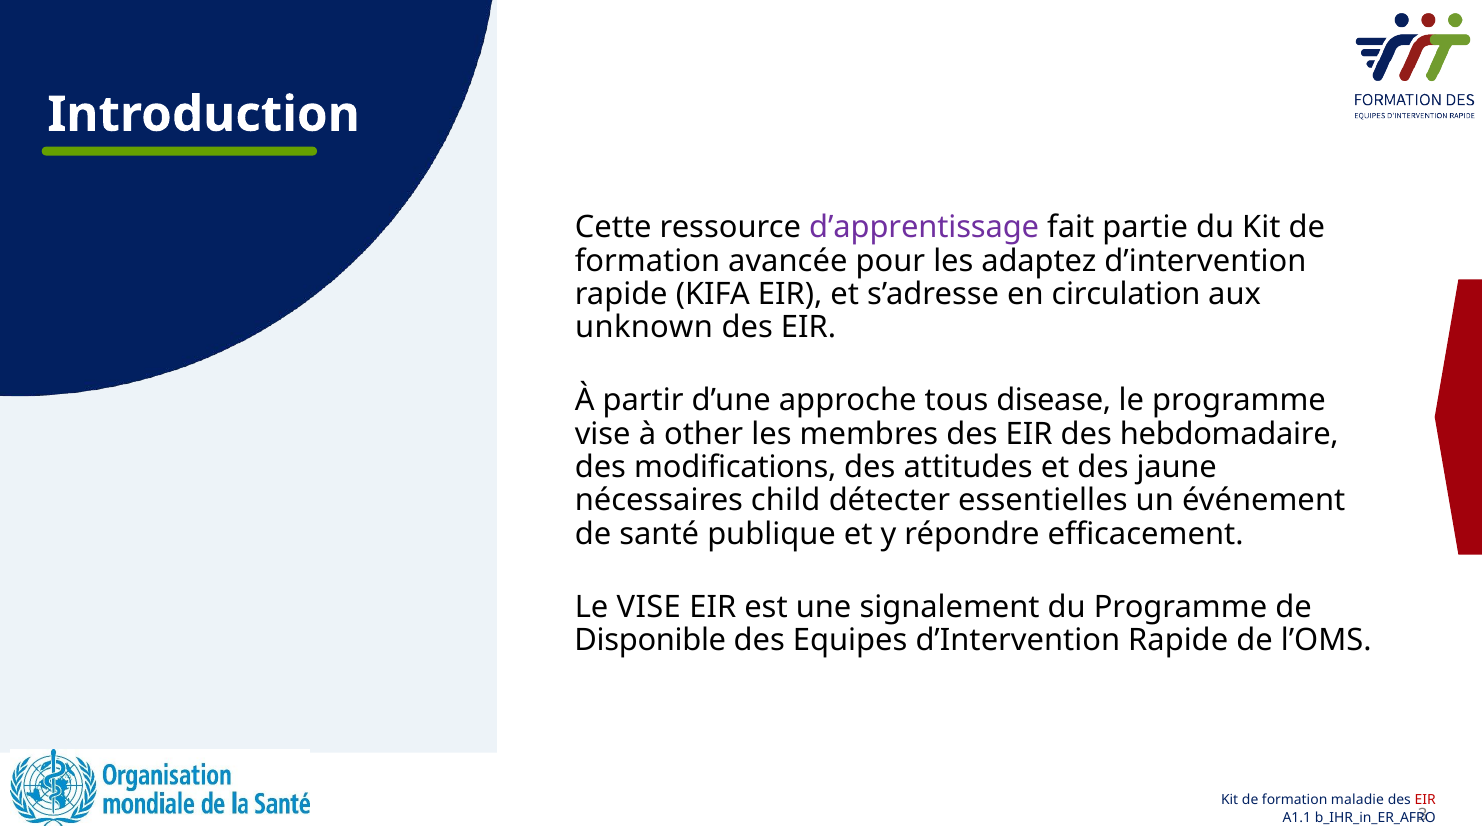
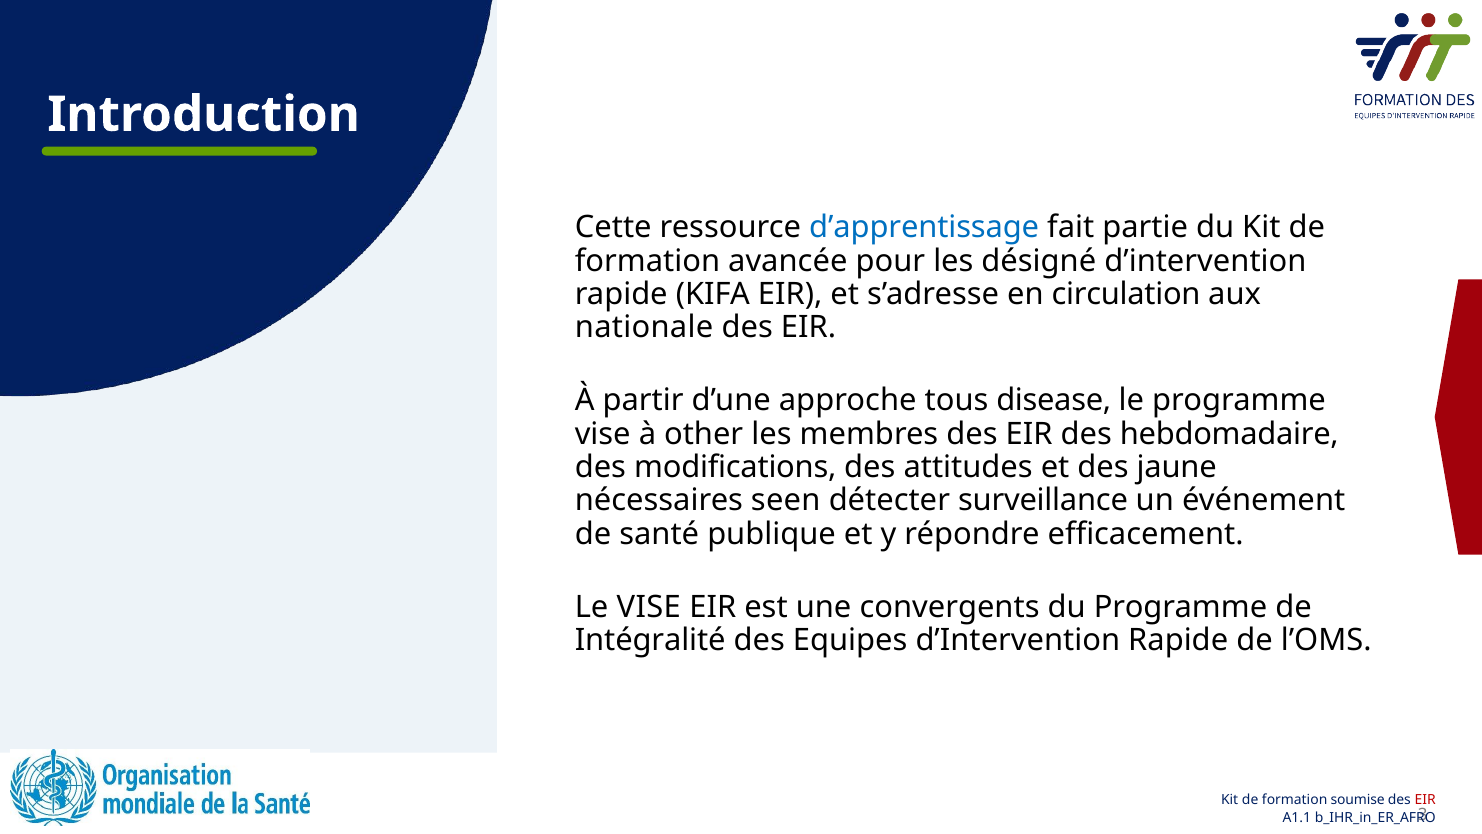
d’apprentissage colour: purple -> blue
adaptez: adaptez -> désigné
unknown: unknown -> nationale
child: child -> seen
essentielles: essentielles -> surveillance
signalement: signalement -> convergents
Disponible: Disponible -> Intégralité
maladie: maladie -> soumise
